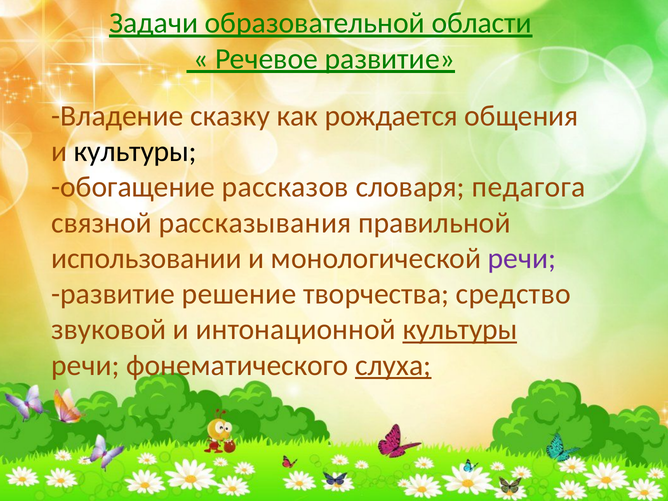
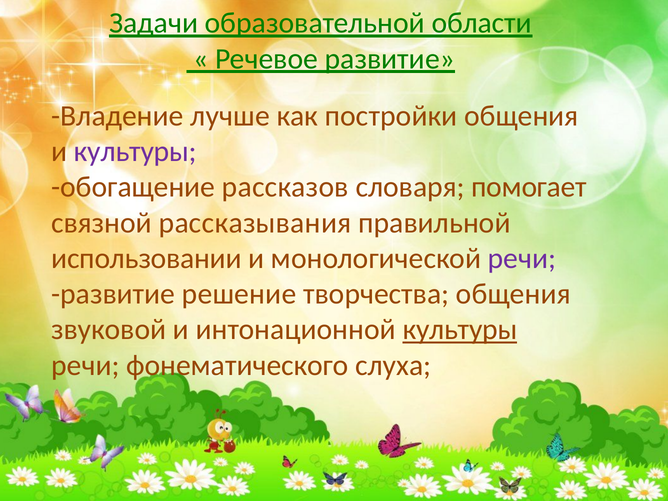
сказку: сказку -> лучше
рождается: рождается -> постройки
культуры at (135, 151) colour: black -> purple
педагога: педагога -> помогает
творчества средство: средство -> общения
слуха underline: present -> none
